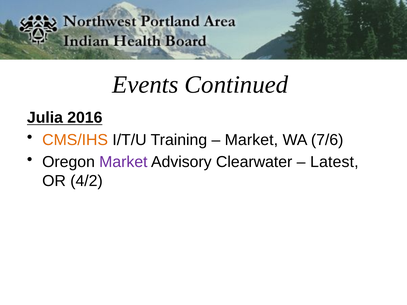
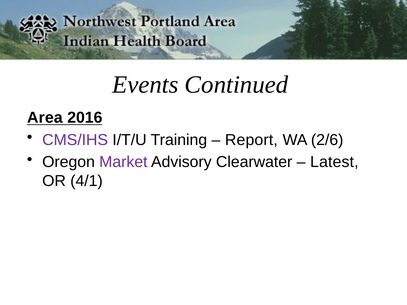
Julia: Julia -> Area
CMS/IHS colour: orange -> purple
Market at (251, 140): Market -> Report
7/6: 7/6 -> 2/6
4/2: 4/2 -> 4/1
